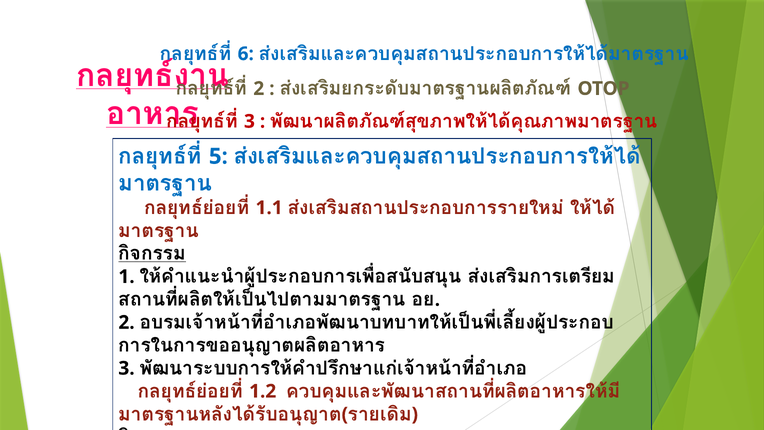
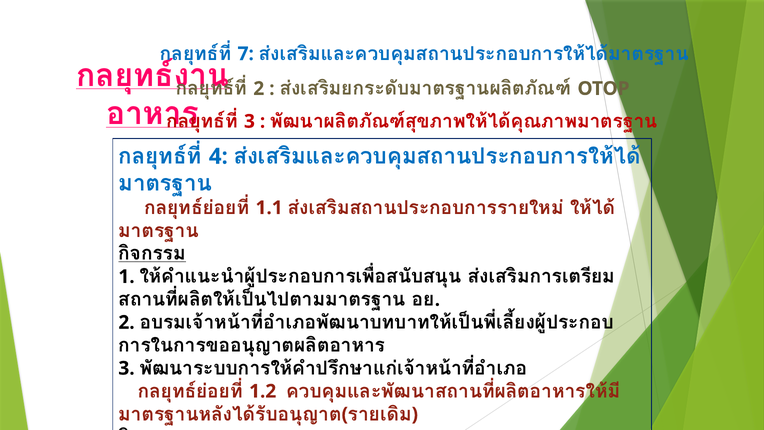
6: 6 -> 7
5: 5 -> 4
